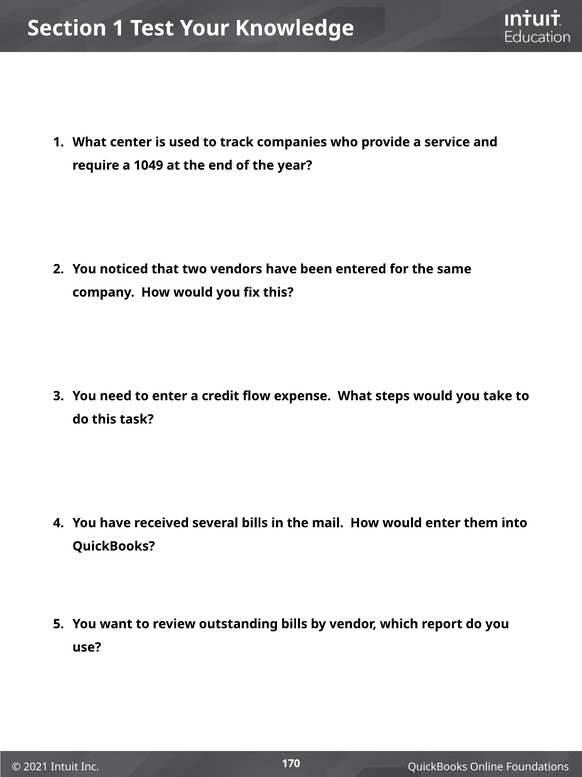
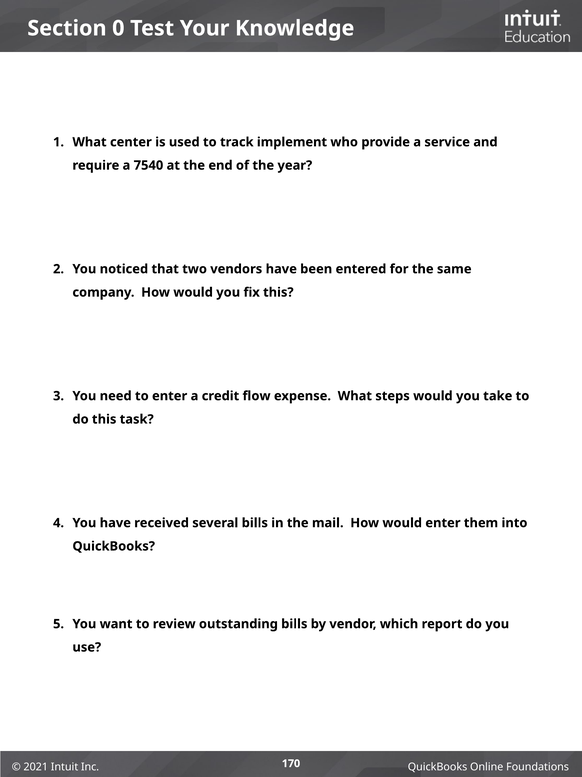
Section 1: 1 -> 0
companies: companies -> implement
1049: 1049 -> 7540
